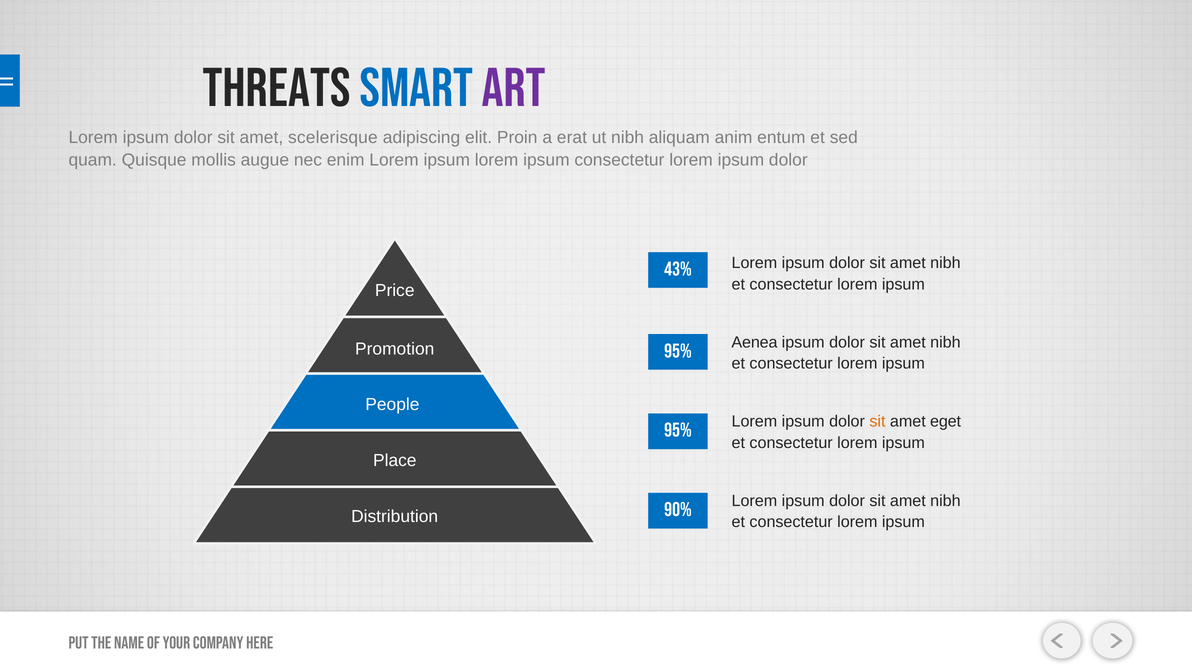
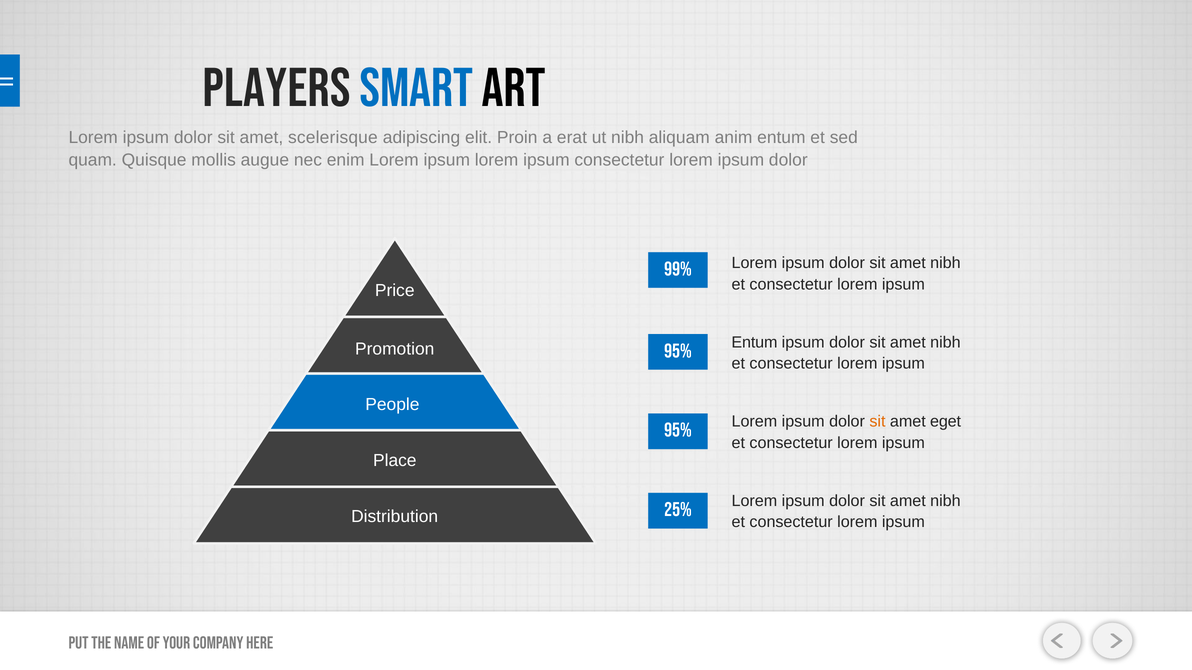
THREATS: THREATS -> PLAYERS
ART colour: purple -> black
43%: 43% -> 99%
Aenea at (755, 342): Aenea -> Entum
90%: 90% -> 25%
